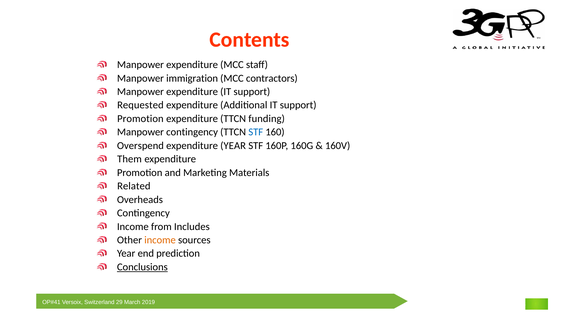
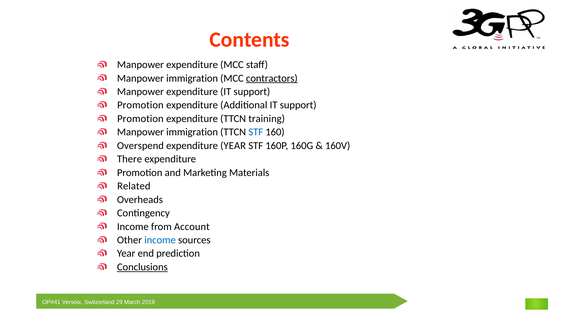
contractors underline: none -> present
Requested at (140, 105): Requested -> Promotion
funding: funding -> training
contingency at (192, 132): contingency -> immigration
Them: Them -> There
Includes: Includes -> Account
income at (160, 240) colour: orange -> blue
